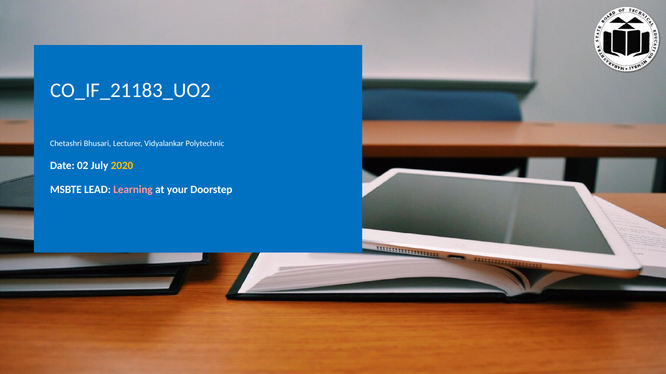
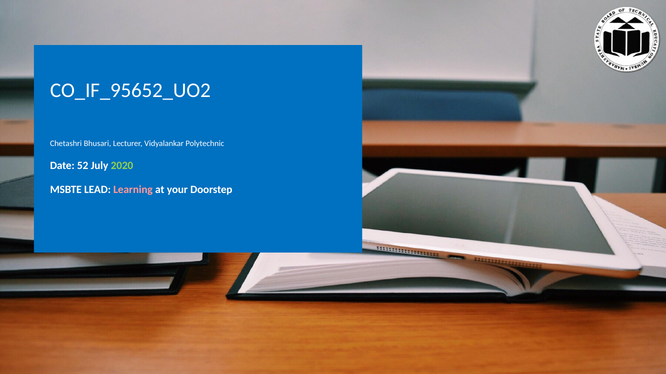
CO_IF_21183_UO2: CO_IF_21183_UO2 -> CO_IF_95652_UO2
02: 02 -> 52
2020 colour: yellow -> light green
